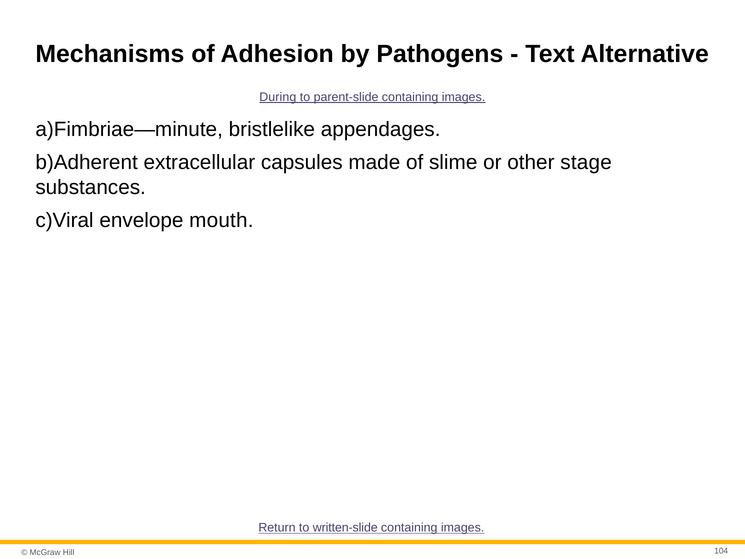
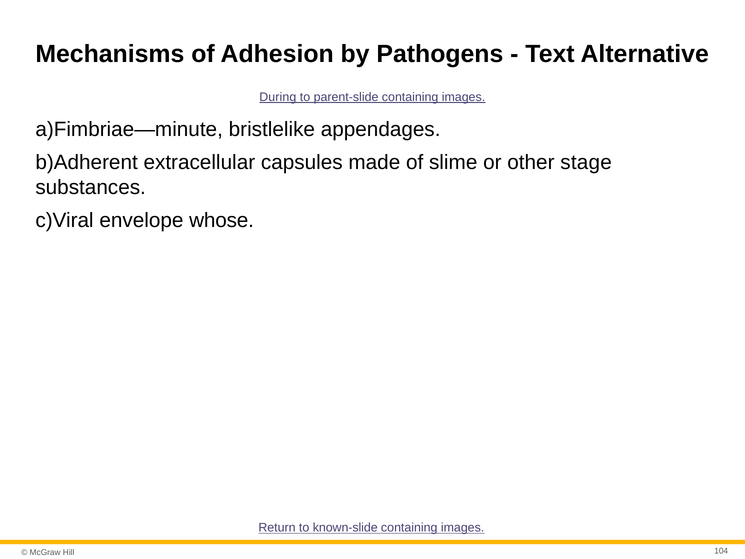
mouth: mouth -> whose
written-slide: written-slide -> known-slide
